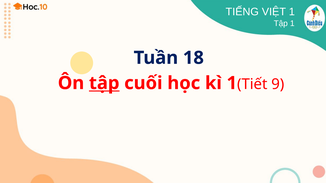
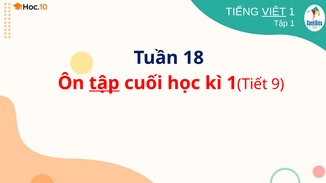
VIỆT underline: none -> present
